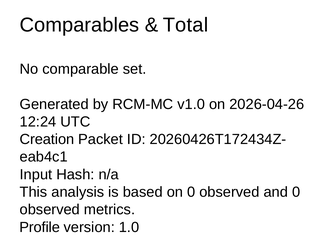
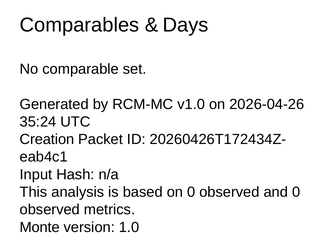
Total: Total -> Days
12:24: 12:24 -> 35:24
Profile: Profile -> Monte
